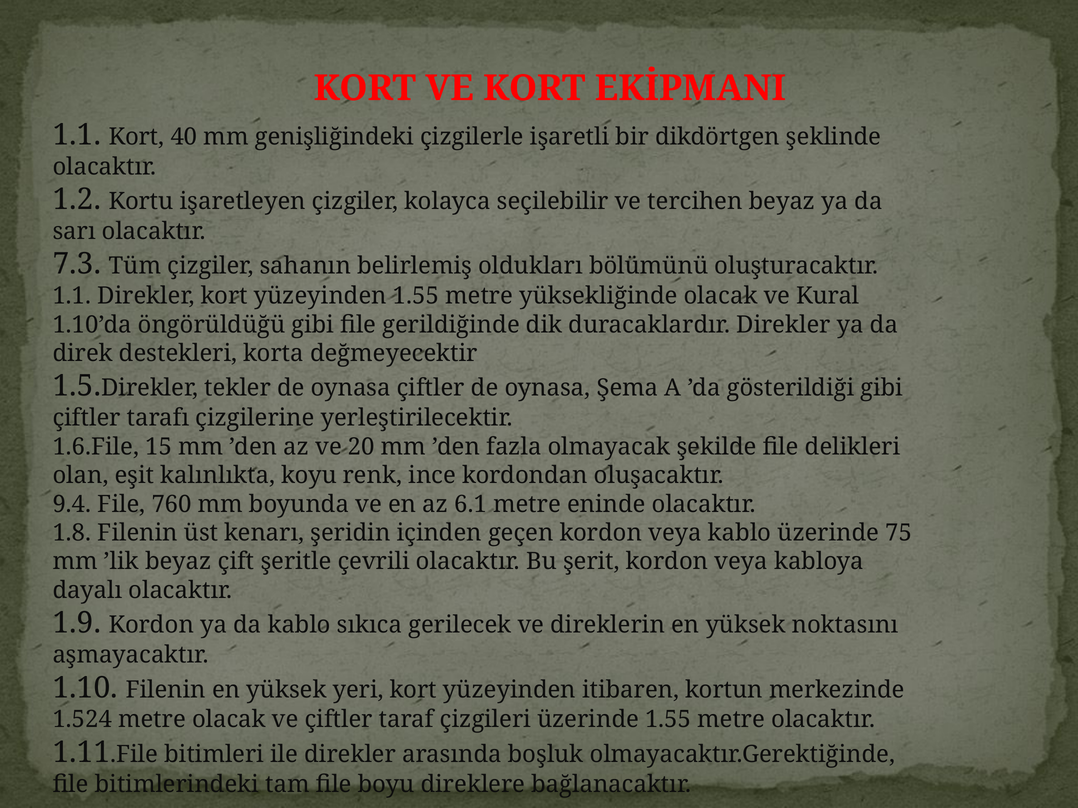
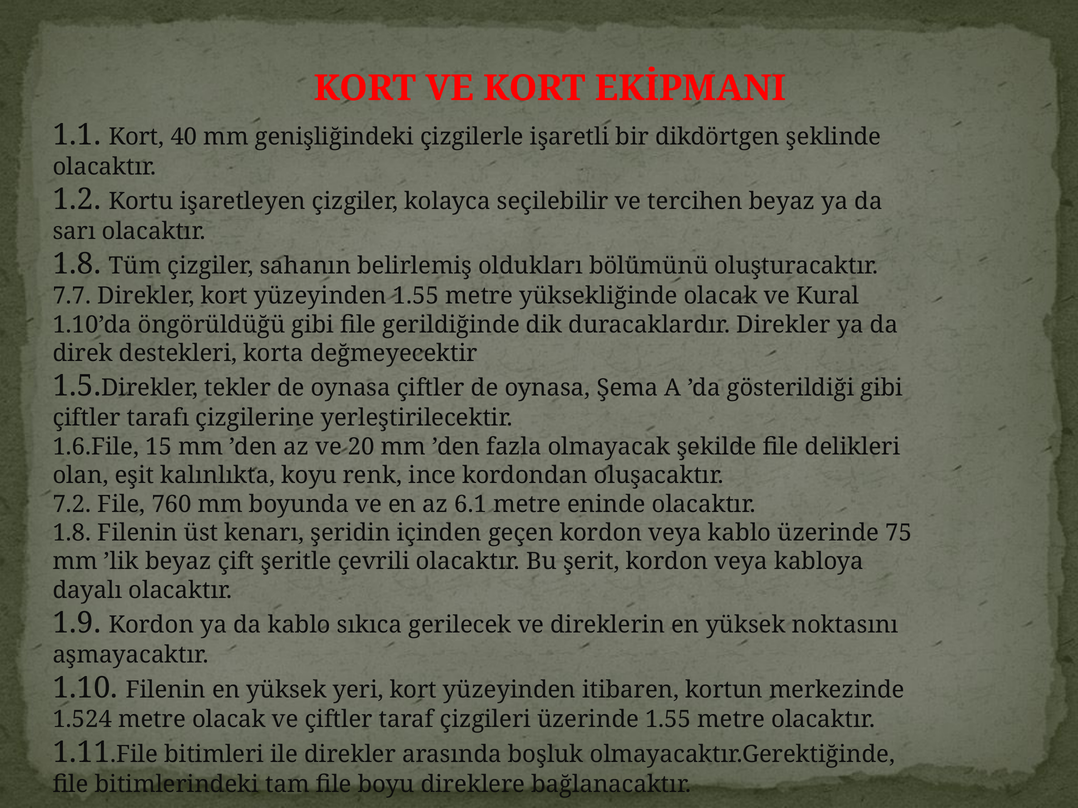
7.3 at (77, 264): 7.3 -> 1.8
1.1 at (72, 296): 1.1 -> 7.7
9.4: 9.4 -> 7.2
